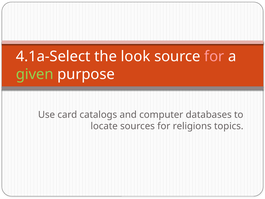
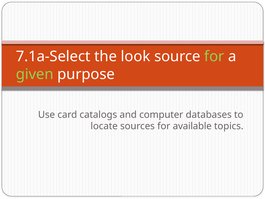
4.1a-Select: 4.1a-Select -> 7.1a-Select
for at (214, 56) colour: pink -> light green
religions: religions -> available
